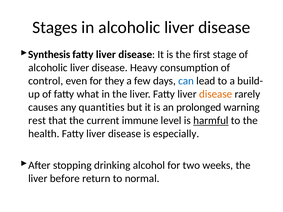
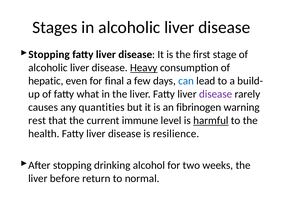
Synthesis at (49, 55): Synthesis -> Stopping
Heavy underline: none -> present
control: control -> hepatic
they: they -> final
disease at (216, 94) colour: orange -> purple
prolonged: prolonged -> fibrinogen
especially: especially -> resilience
